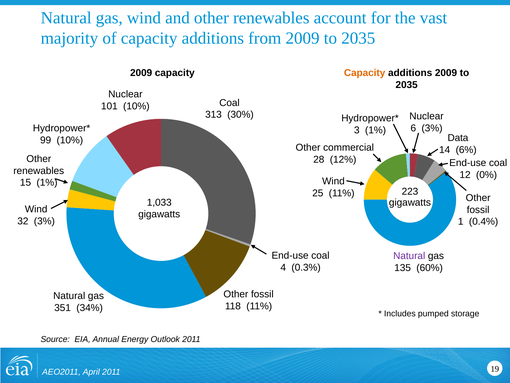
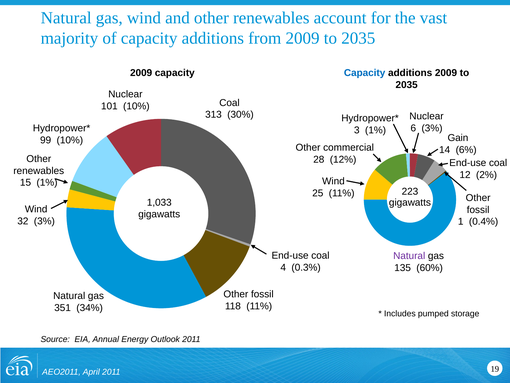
Capacity at (365, 73) colour: orange -> blue
Data: Data -> Gain
0%: 0% -> 2%
